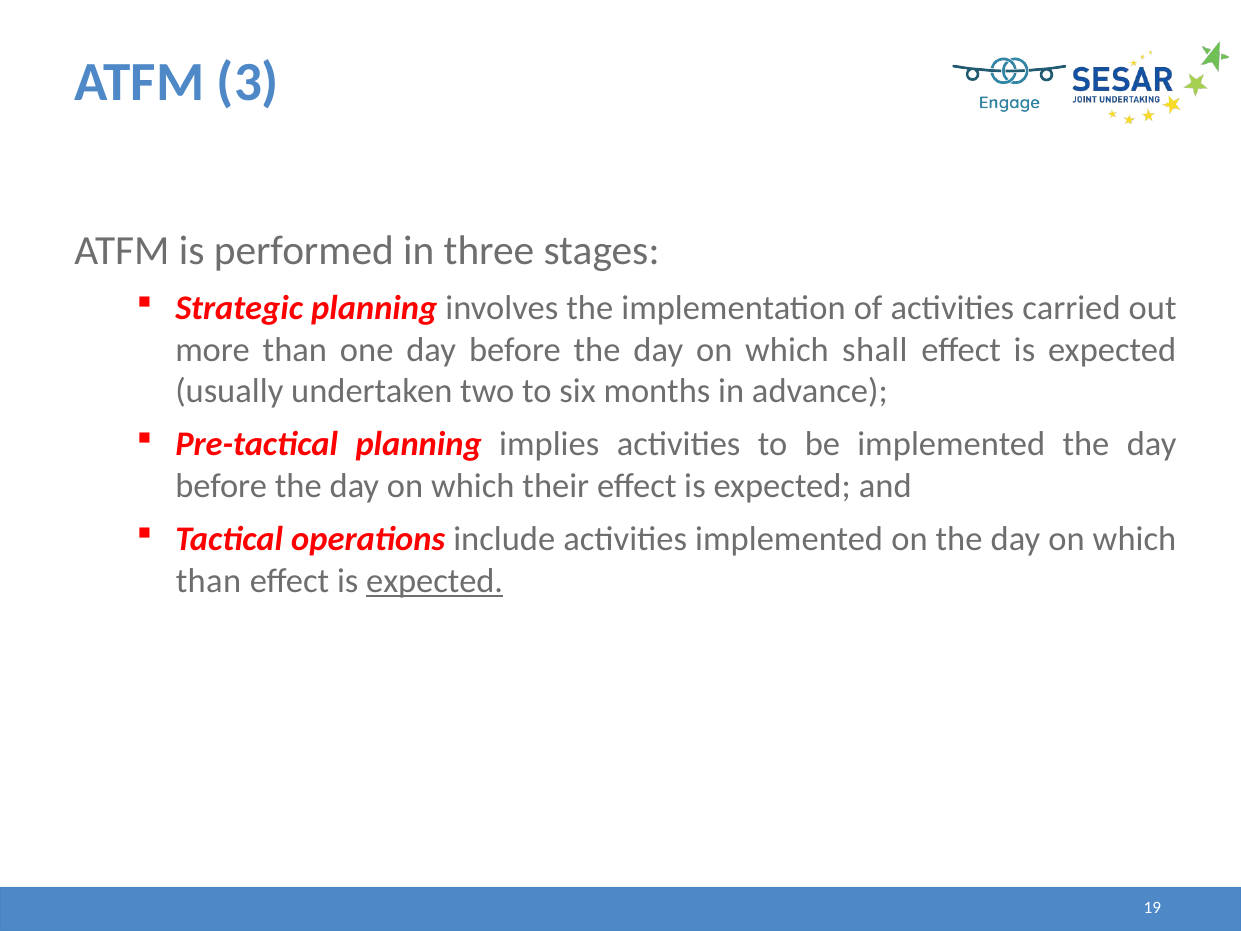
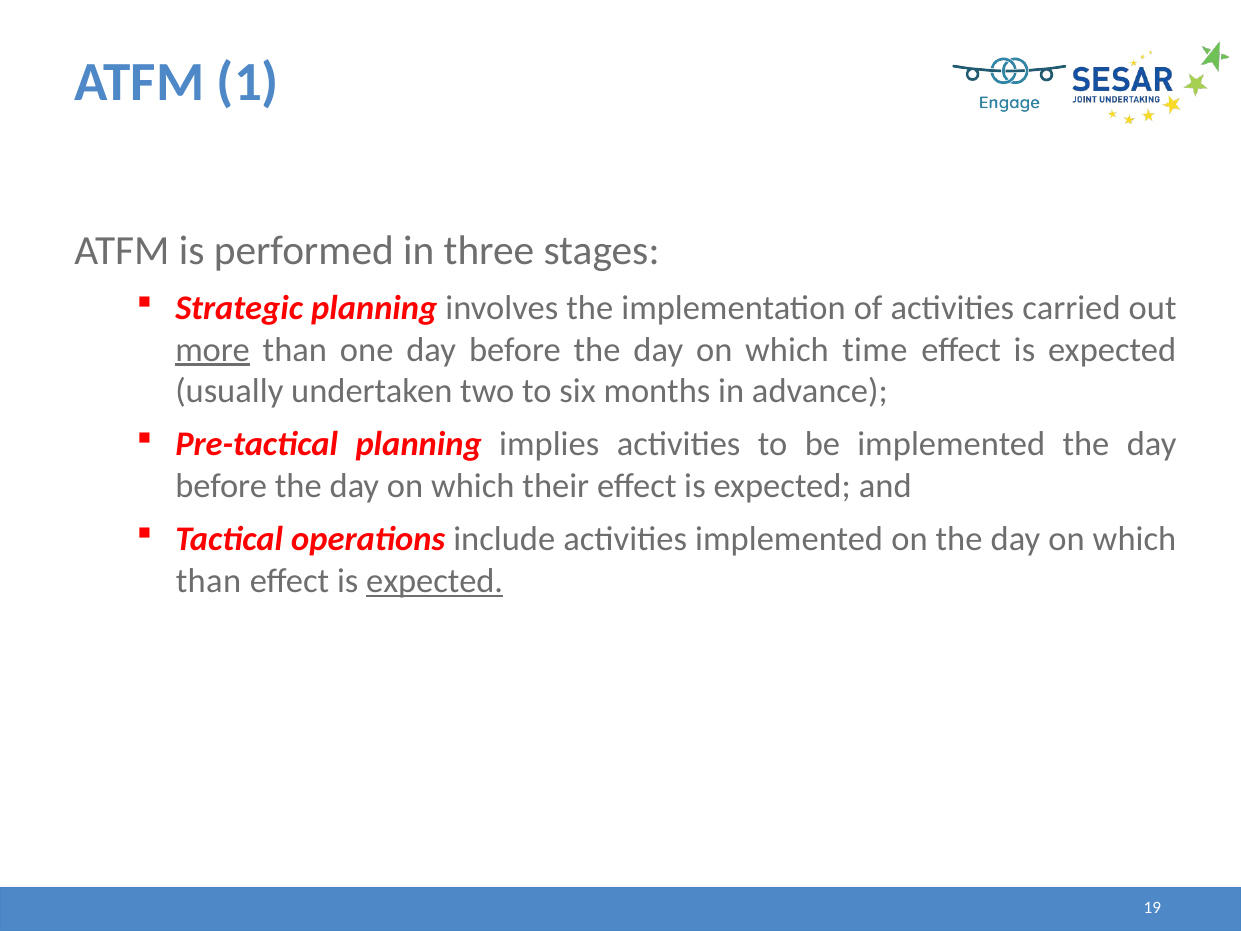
3: 3 -> 1
more underline: none -> present
shall: shall -> time
